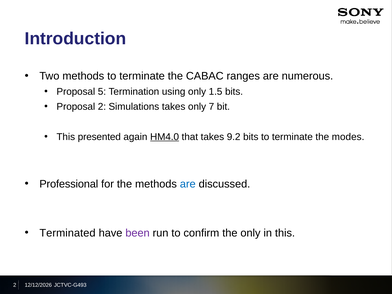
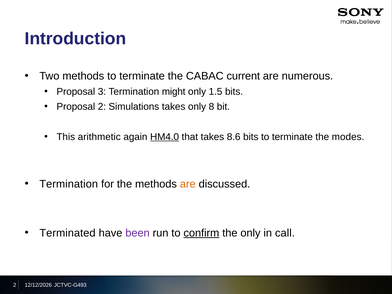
ranges: ranges -> current
5: 5 -> 3
using: using -> might
7: 7 -> 8
presented: presented -> arithmetic
9.2: 9.2 -> 8.6
Professional at (69, 184): Professional -> Termination
are at (188, 184) colour: blue -> orange
confirm underline: none -> present
in this: this -> call
